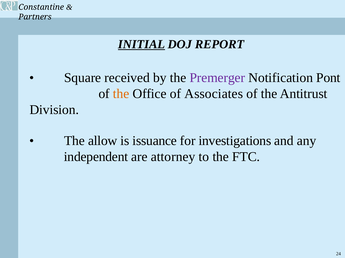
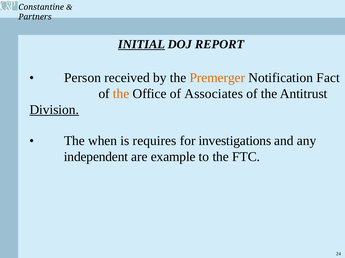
Square: Square -> Person
Premerger colour: purple -> orange
Pont: Pont -> Fact
Division underline: none -> present
allow: allow -> when
issuance: issuance -> requires
attorney: attorney -> example
